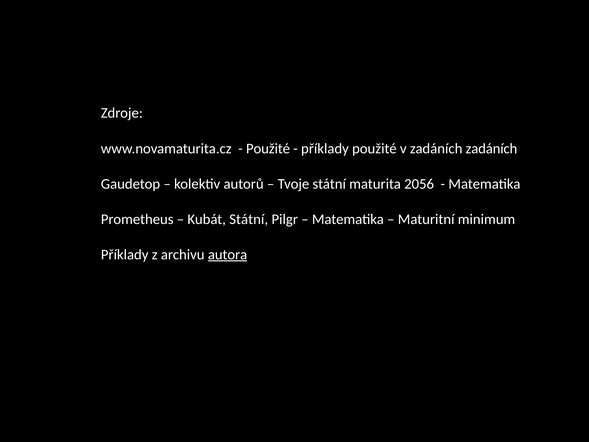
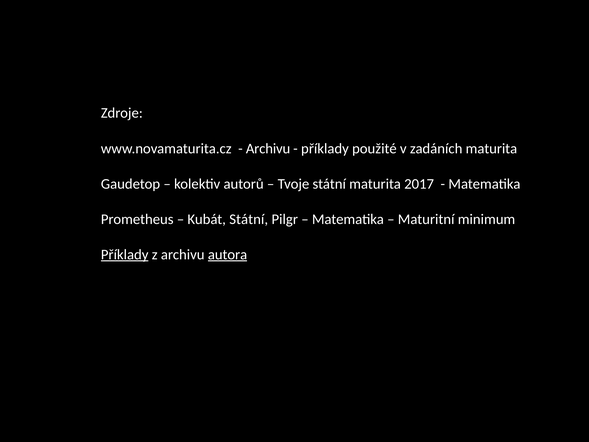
Použité at (268, 148): Použité -> Archivu
zadáních zadáních: zadáních -> maturita
2056: 2056 -> 2017
Příklady at (125, 254) underline: none -> present
